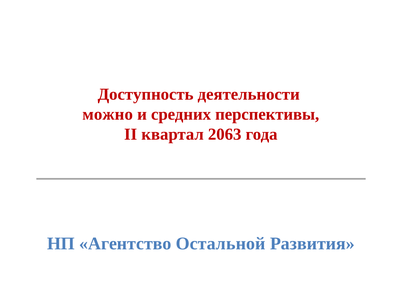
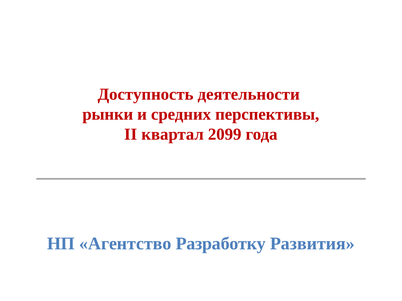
можно: можно -> рынки
2063: 2063 -> 2099
Остальной: Остальной -> Разработку
